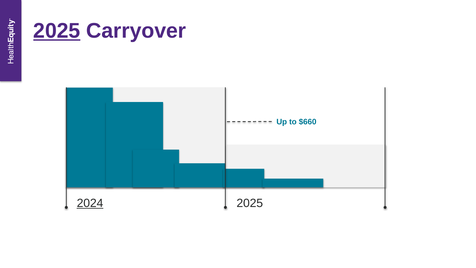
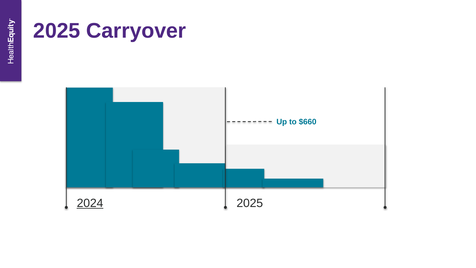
2025 at (57, 31) underline: present -> none
